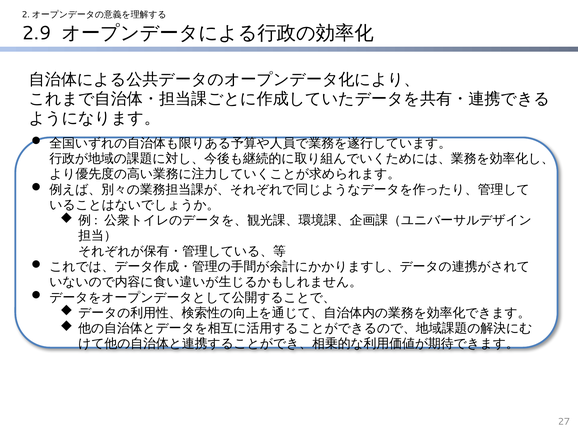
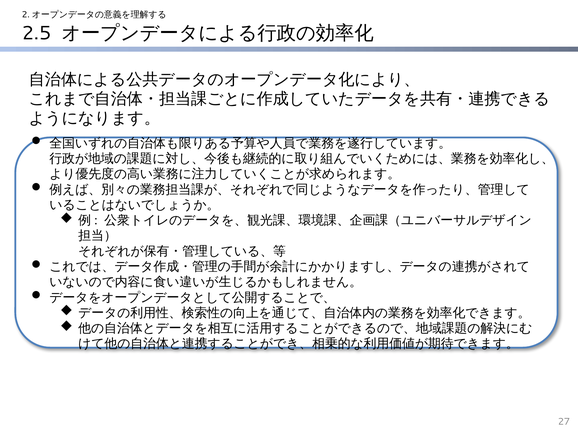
2.9: 2.9 -> 2.5
